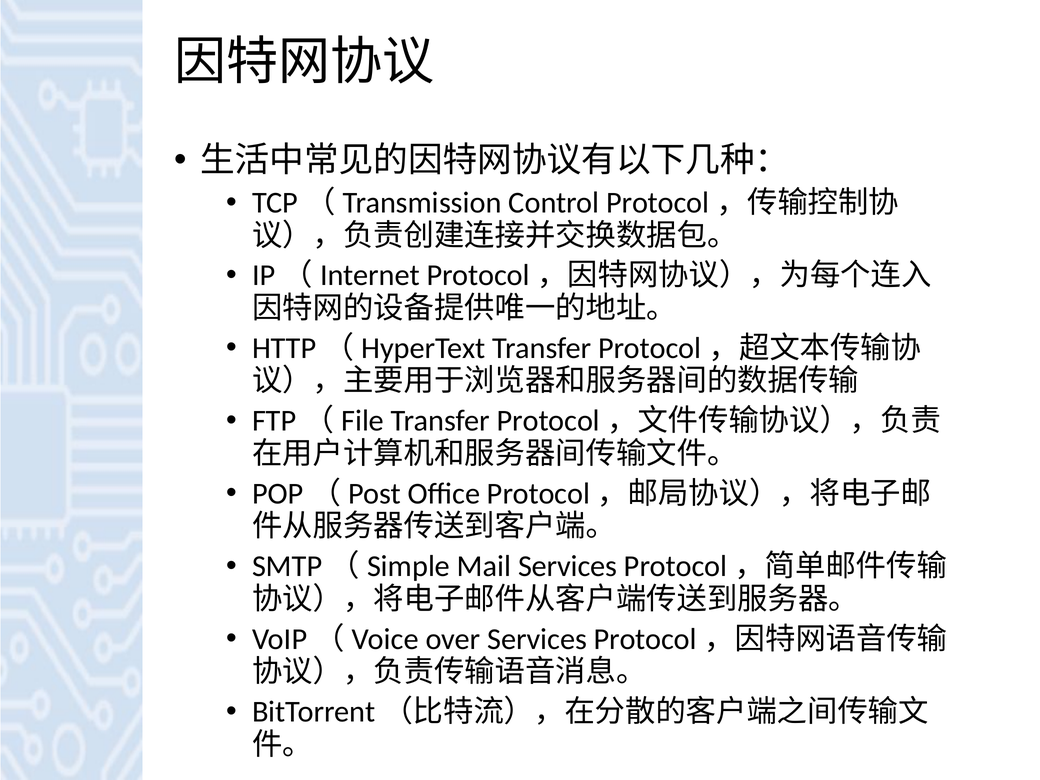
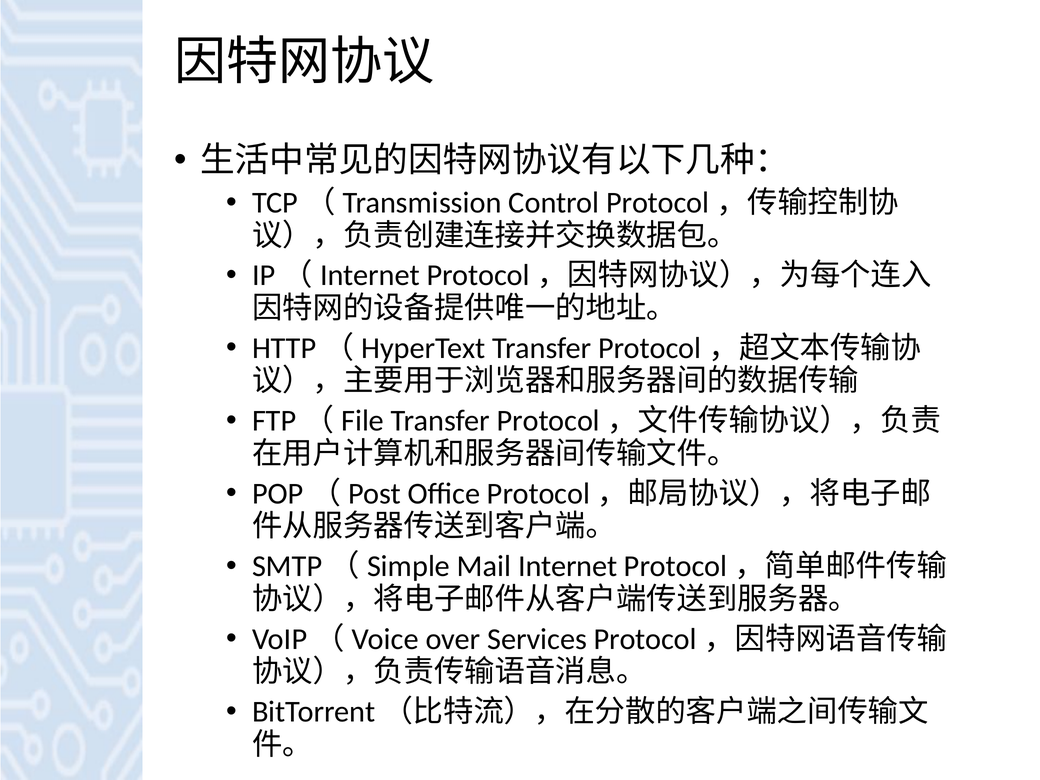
Mail Services: Services -> Internet
